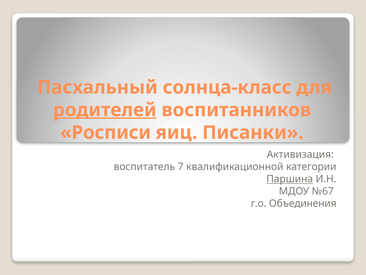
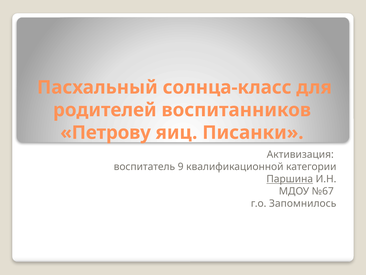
родителей underline: present -> none
Росписи: Росписи -> Петрову
7: 7 -> 9
Объединения: Объединения -> Запомнилось
